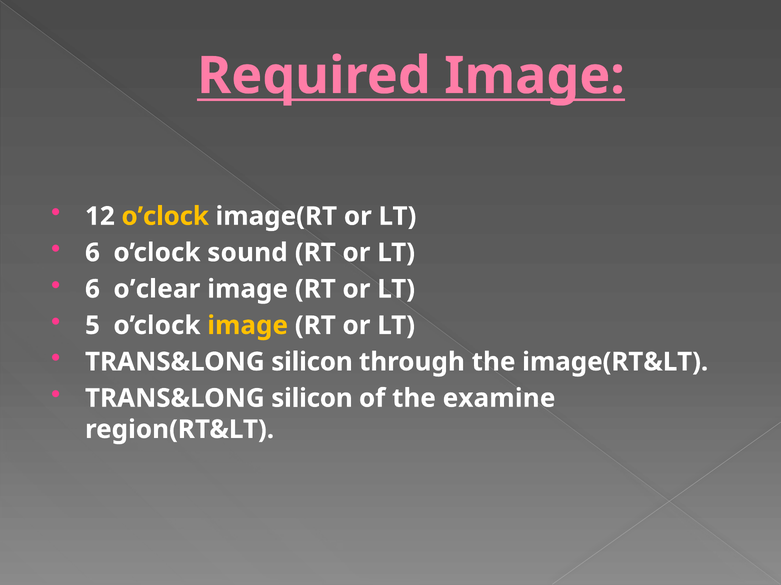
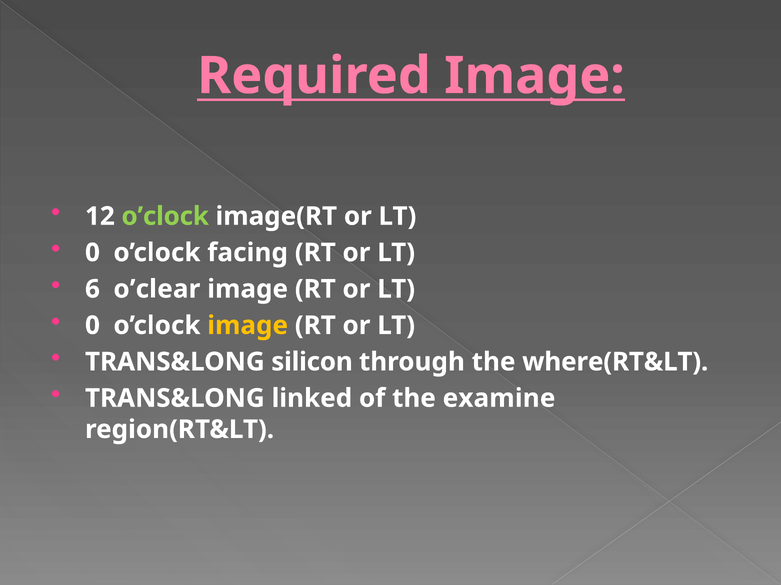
o’clock at (165, 217) colour: yellow -> light green
6 at (92, 253): 6 -> 0
sound: sound -> facing
5 at (92, 326): 5 -> 0
image(RT&LT: image(RT&LT -> where(RT&LT
silicon at (312, 399): silicon -> linked
